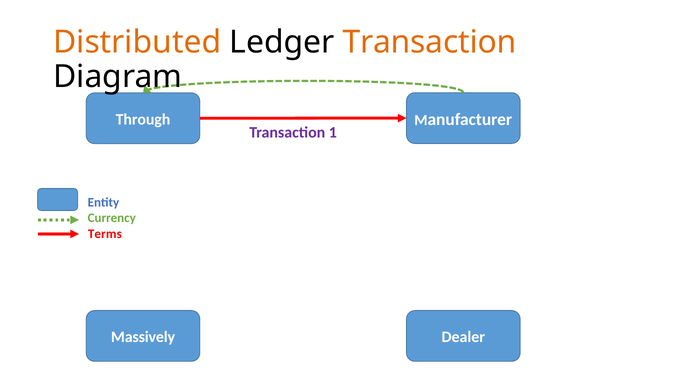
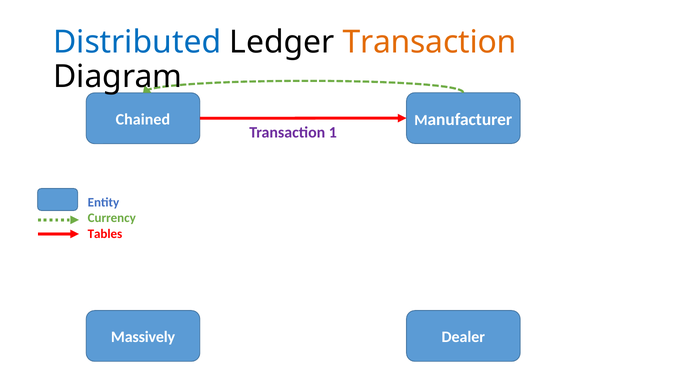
Distributed colour: orange -> blue
Through: Through -> Chained
Terms: Terms -> Tables
